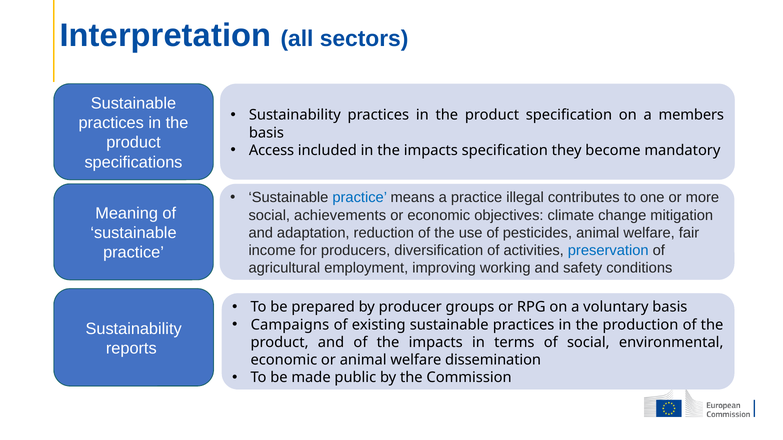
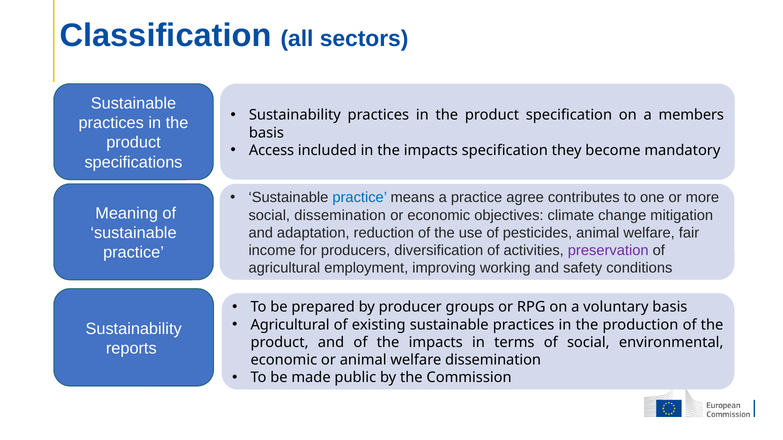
Interpretation: Interpretation -> Classification
illegal: illegal -> agree
social achievements: achievements -> dissemination
preservation colour: blue -> purple
Campaigns at (290, 325): Campaigns -> Agricultural
